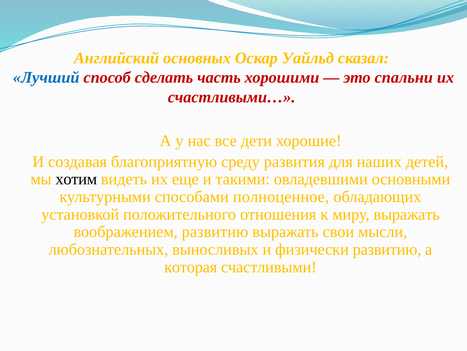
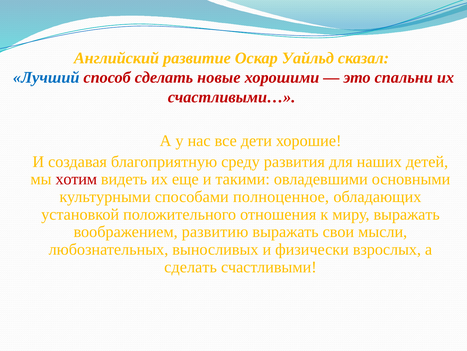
основных: основных -> развитие
часть: часть -> новые
хотим colour: black -> red
физически развитию: развитию -> взрослых
которая at (191, 266): которая -> сделать
